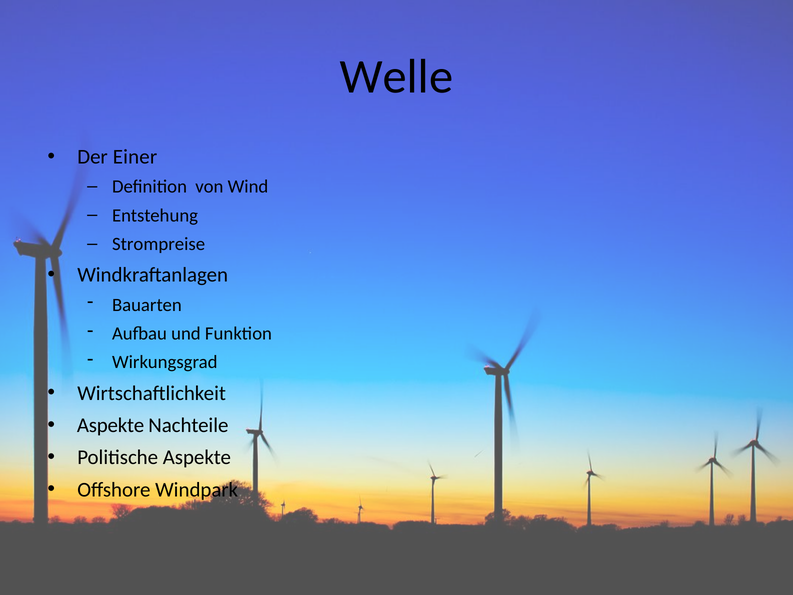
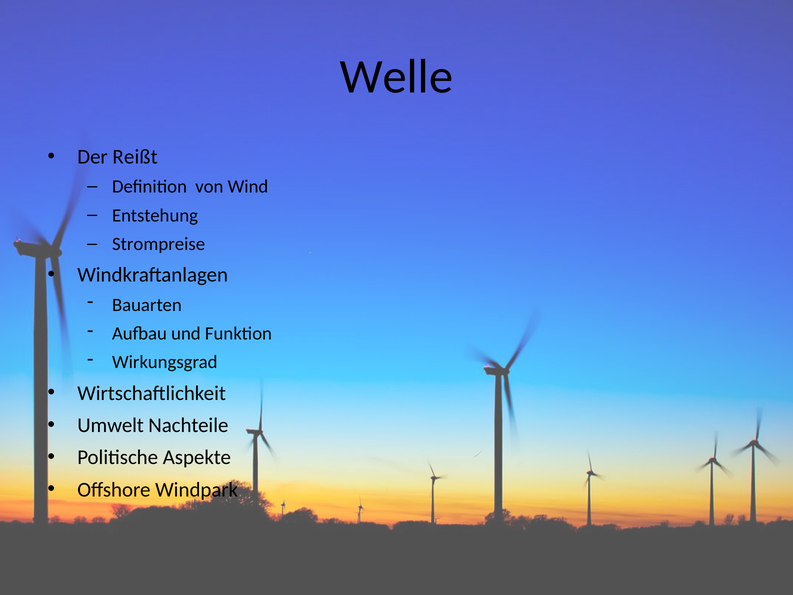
Einer: Einer -> Reißt
Aspekte at (111, 425): Aspekte -> Umwelt
